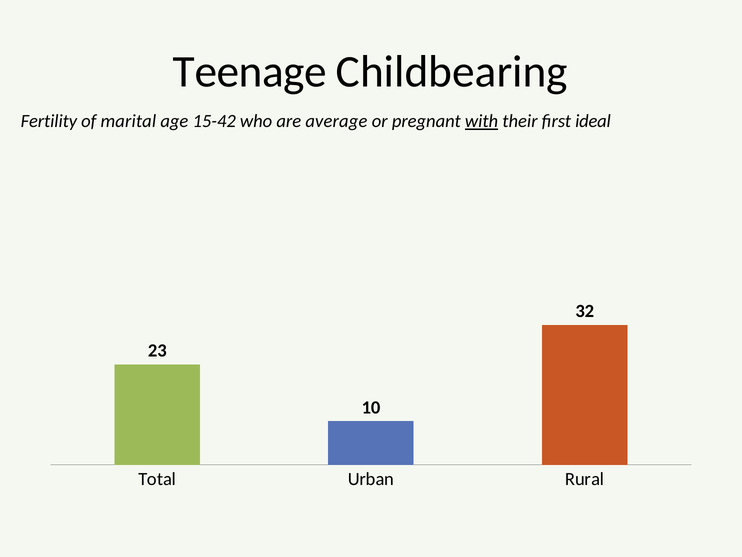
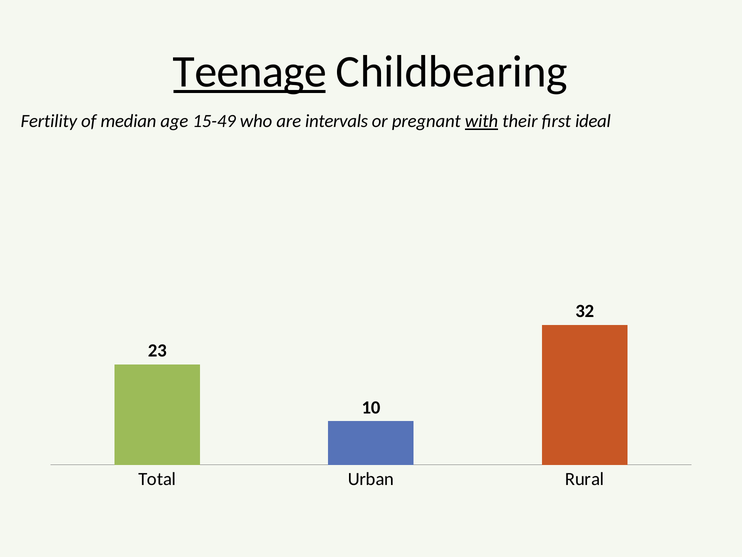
Teenage underline: none -> present
marital: marital -> median
15-42: 15-42 -> 15-49
average: average -> intervals
